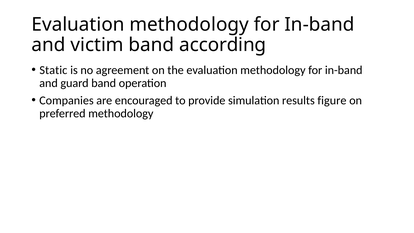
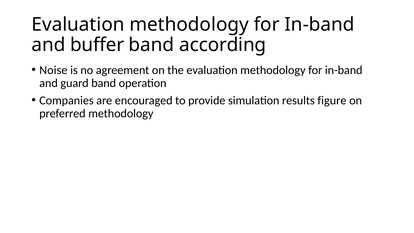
victim: victim -> buffer
Static: Static -> Noise
